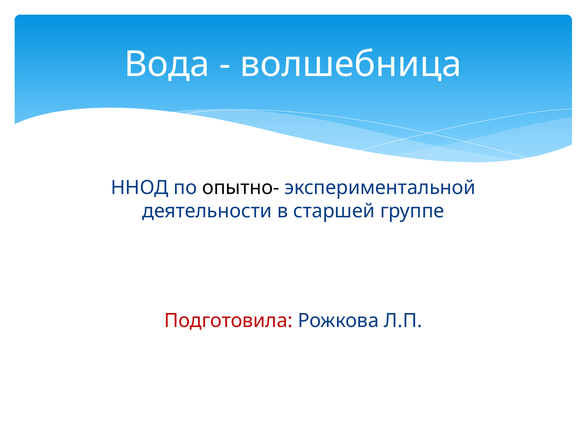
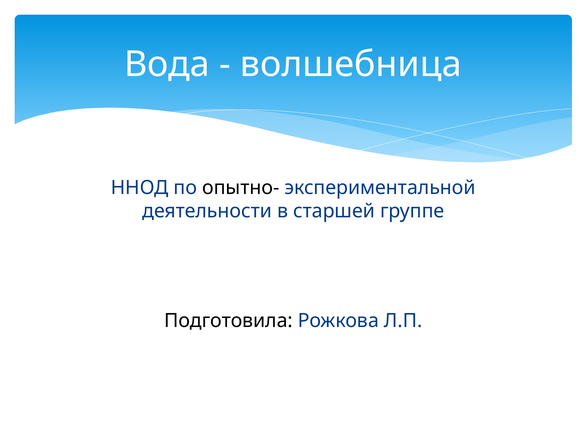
Подготовила colour: red -> black
